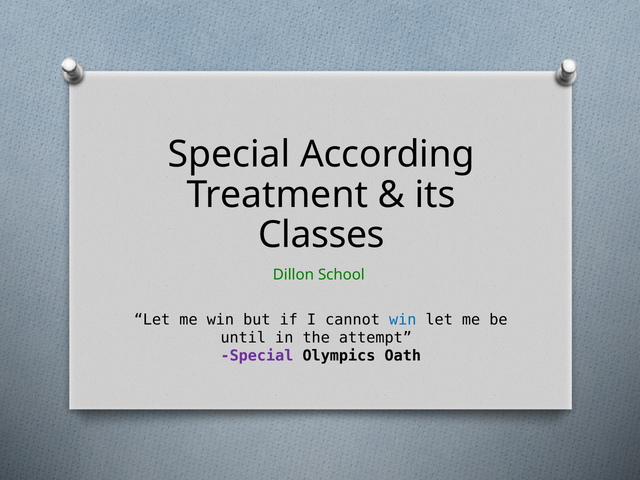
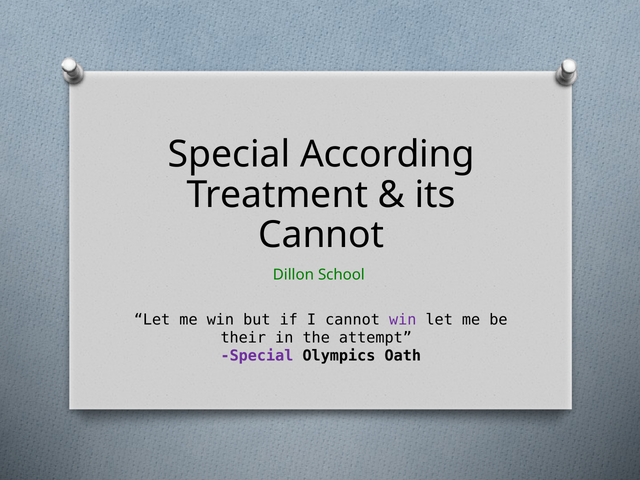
Classes at (321, 235): Classes -> Cannot
win at (403, 320) colour: blue -> purple
until: until -> their
